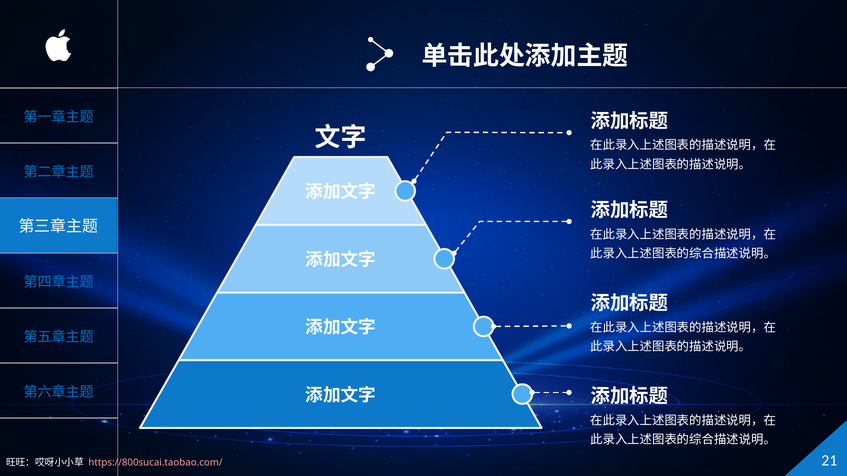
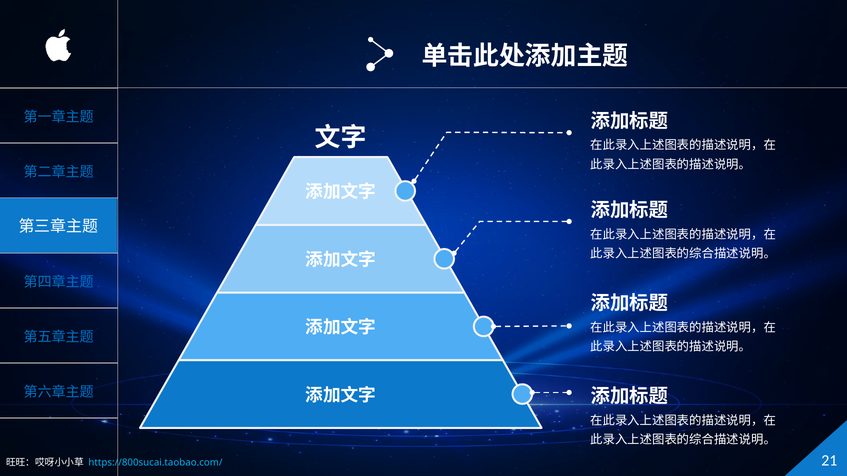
https://800sucai.taobao.com/ colour: pink -> light blue
